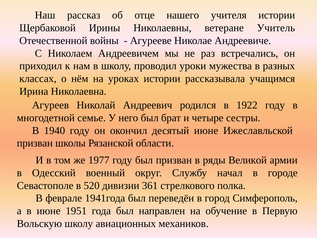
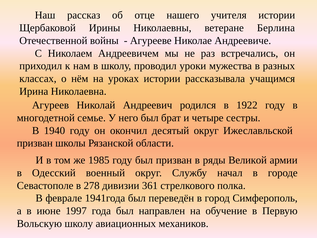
Учитель: Учитель -> Берлина
десятый июне: июне -> округ
1977: 1977 -> 1985
520: 520 -> 278
1951: 1951 -> 1997
